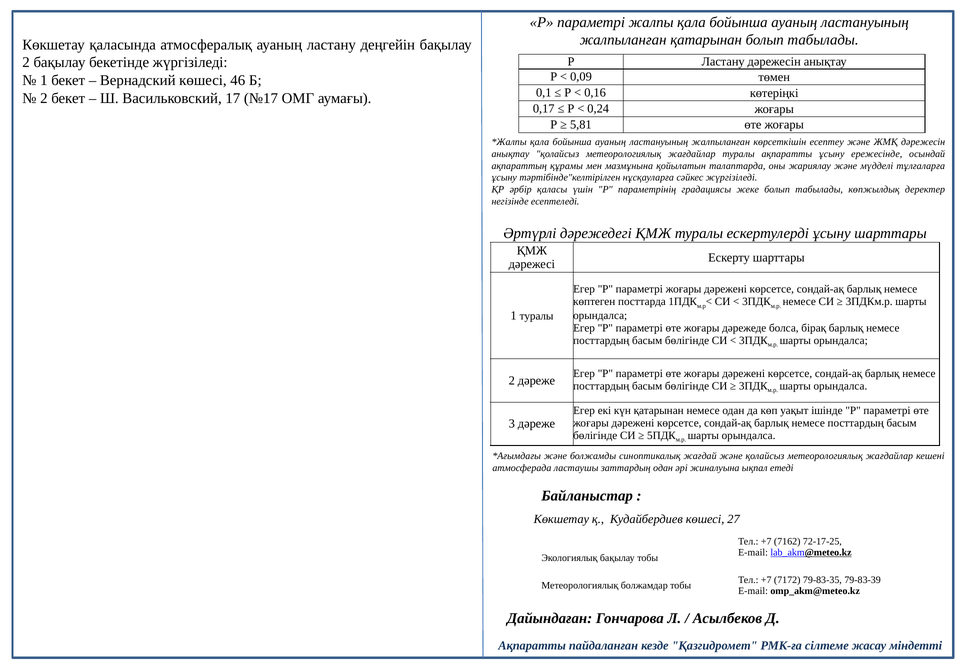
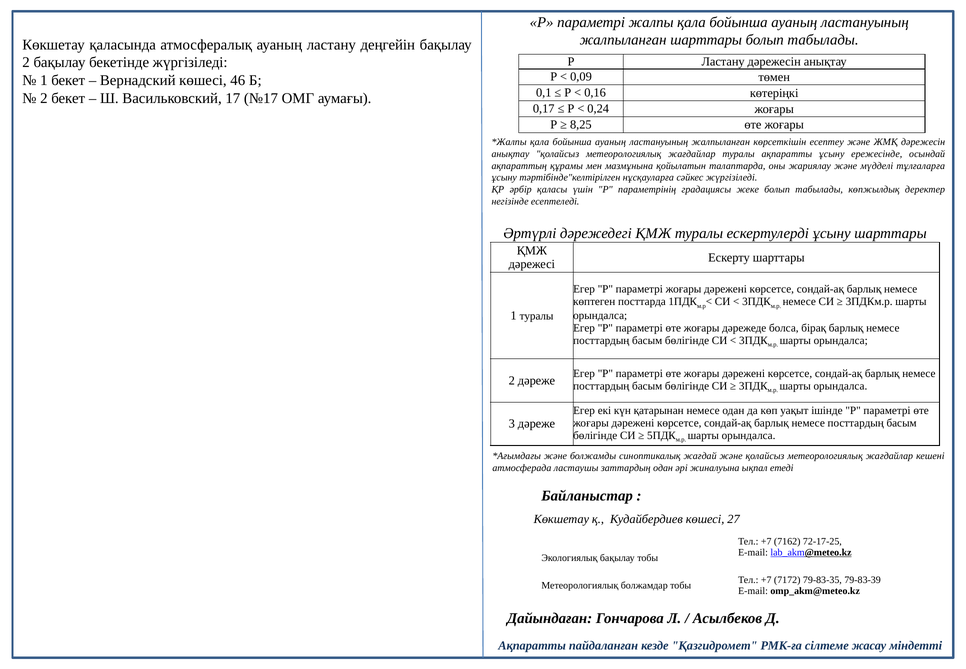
жалпыланған қатарынан: қатарынан -> шарттары
5,81: 5,81 -> 8,25
